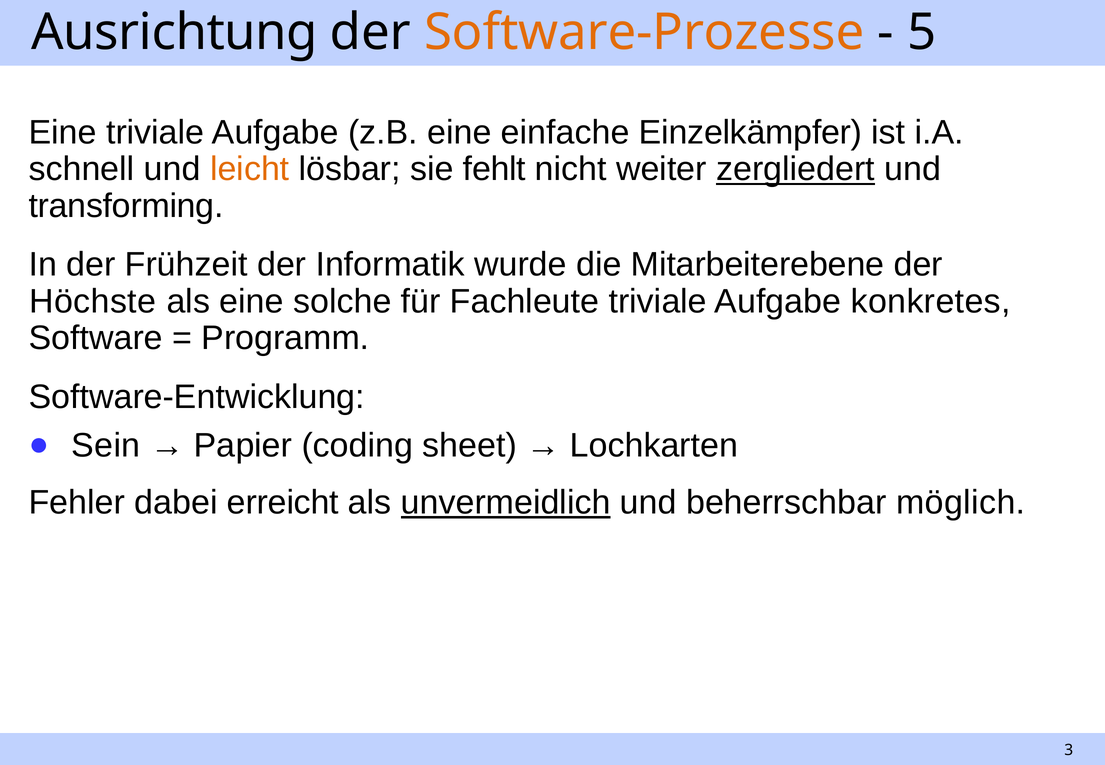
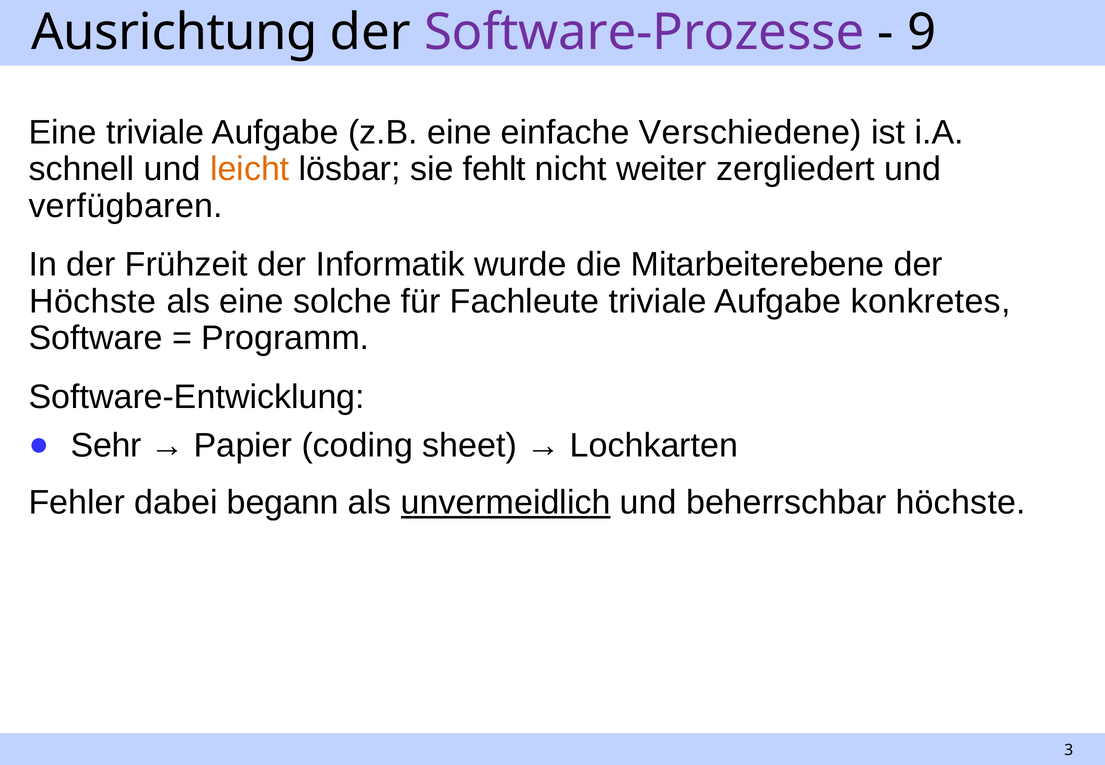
Software-Prozesse colour: orange -> purple
5: 5 -> 9
Einzelkämpfer: Einzelkämpfer -> Verschiedene
zergliedert underline: present -> none
transforming: transforming -> verfügbaren
Sein: Sein -> Sehr
erreicht: erreicht -> begann
beherrschbar möglich: möglich -> höchste
